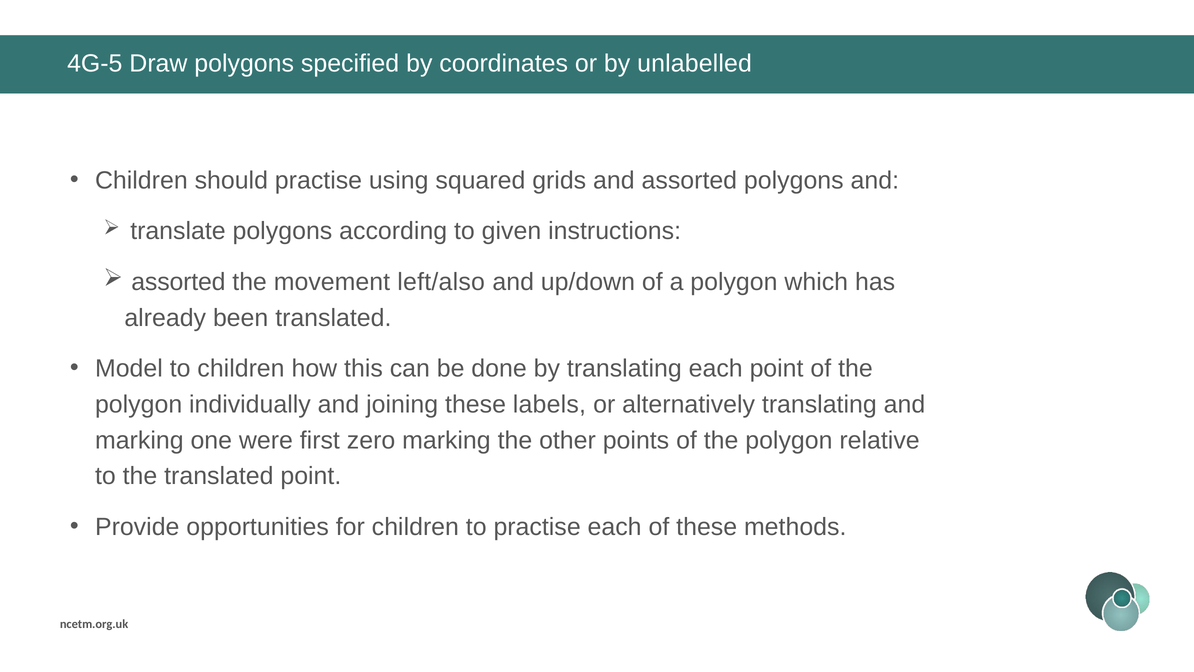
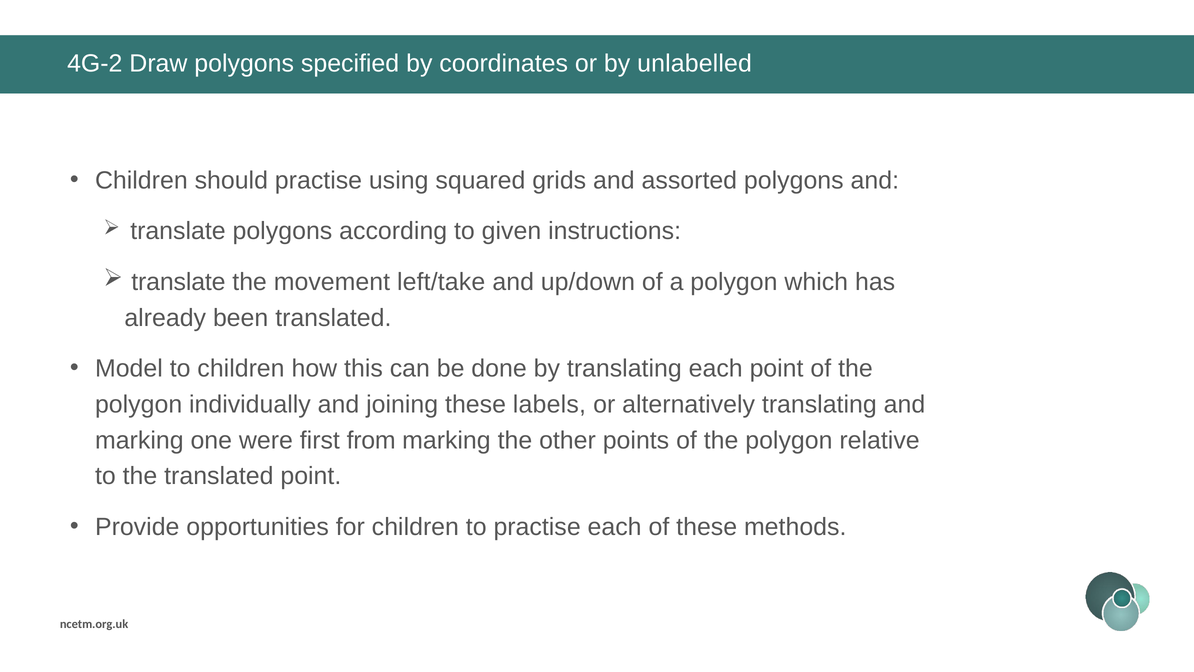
4G-5: 4G-5 -> 4G-2
assorted at (178, 282): assorted -> translate
left/also: left/also -> left/take
zero: zero -> from
